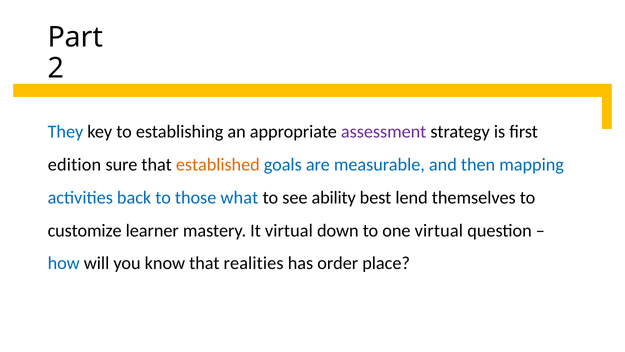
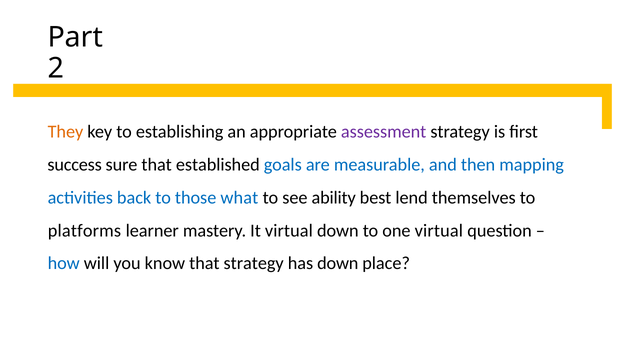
They colour: blue -> orange
edition: edition -> success
established colour: orange -> black
customize: customize -> platforms
that realities: realities -> strategy
has order: order -> down
